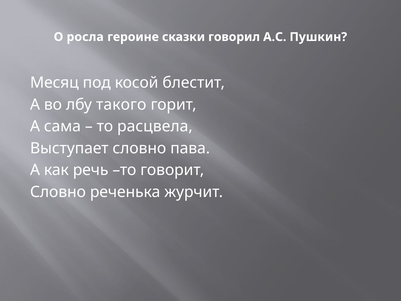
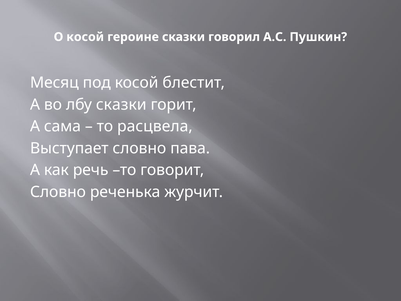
О росла: росла -> косой
лбу такого: такого -> сказки
